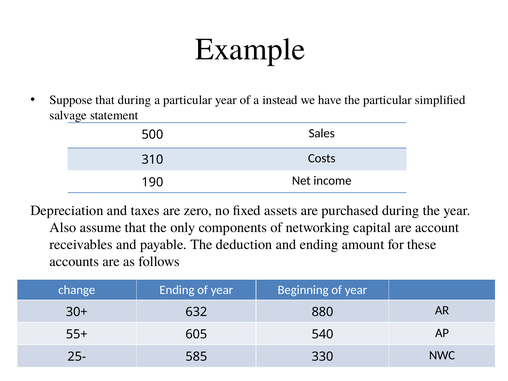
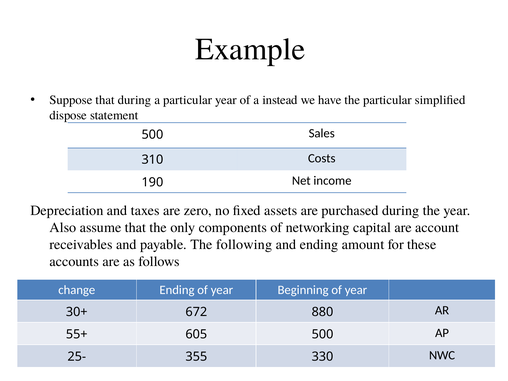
salvage: salvage -> dispose
deduction: deduction -> following
632: 632 -> 672
605 540: 540 -> 500
585: 585 -> 355
